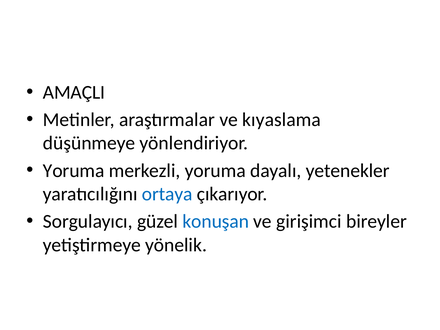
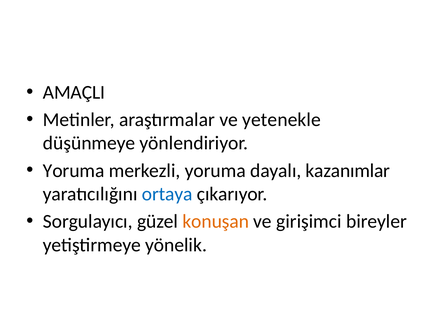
kıyaslama: kıyaslama -> yetenekle
yetenekler: yetenekler -> kazanımlar
konuşan colour: blue -> orange
